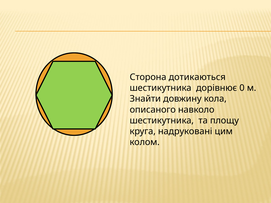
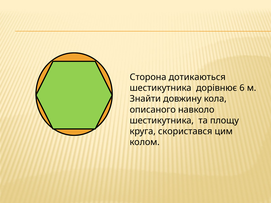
0: 0 -> 6
надруковані: надруковані -> скористався
